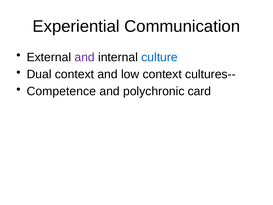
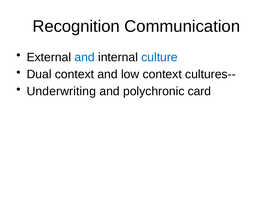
Experiential: Experiential -> Recognition
and at (85, 57) colour: purple -> blue
Competence: Competence -> Underwriting
